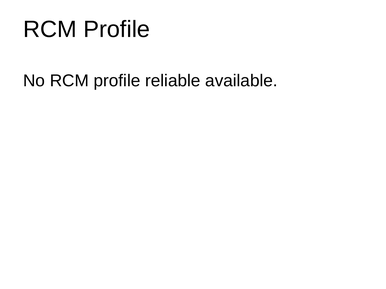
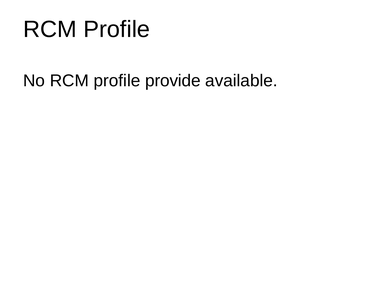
reliable: reliable -> provide
